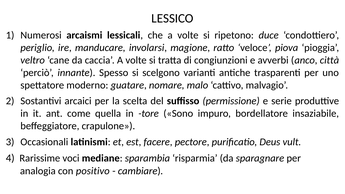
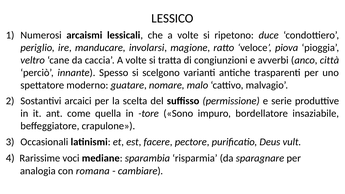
positivo: positivo -> romana
